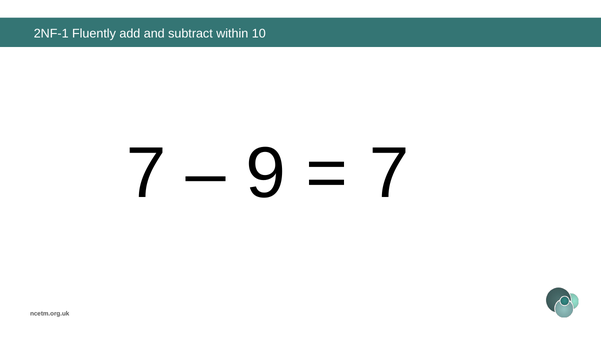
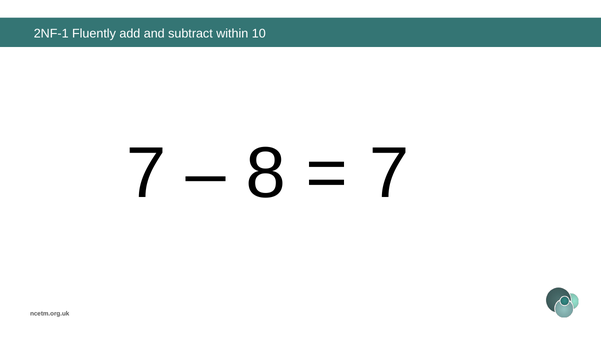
9: 9 -> 8
